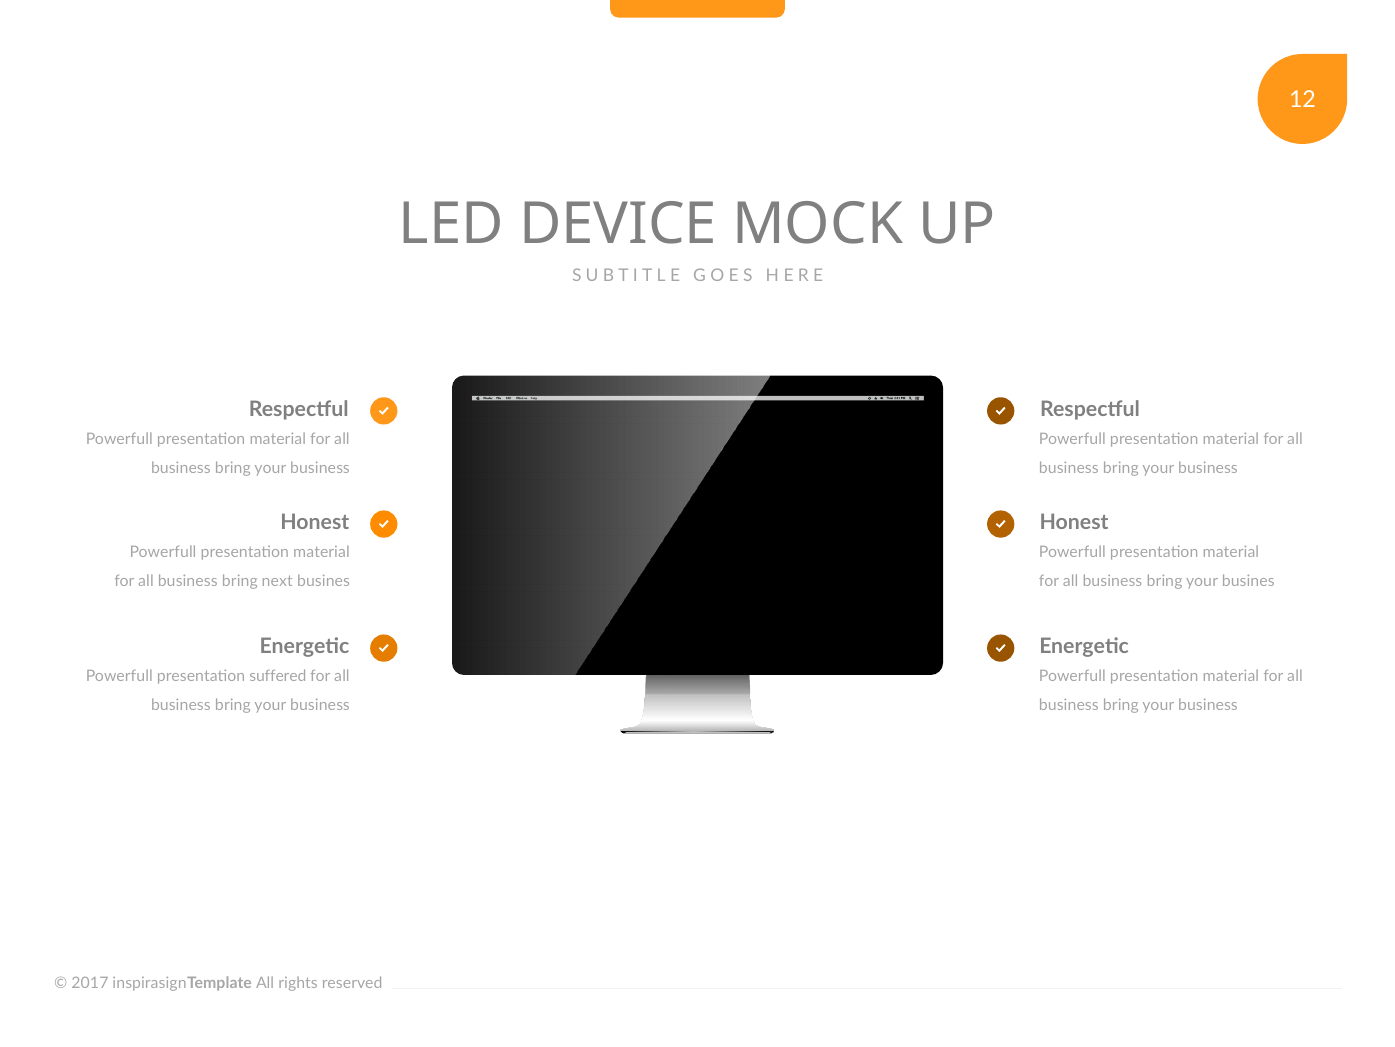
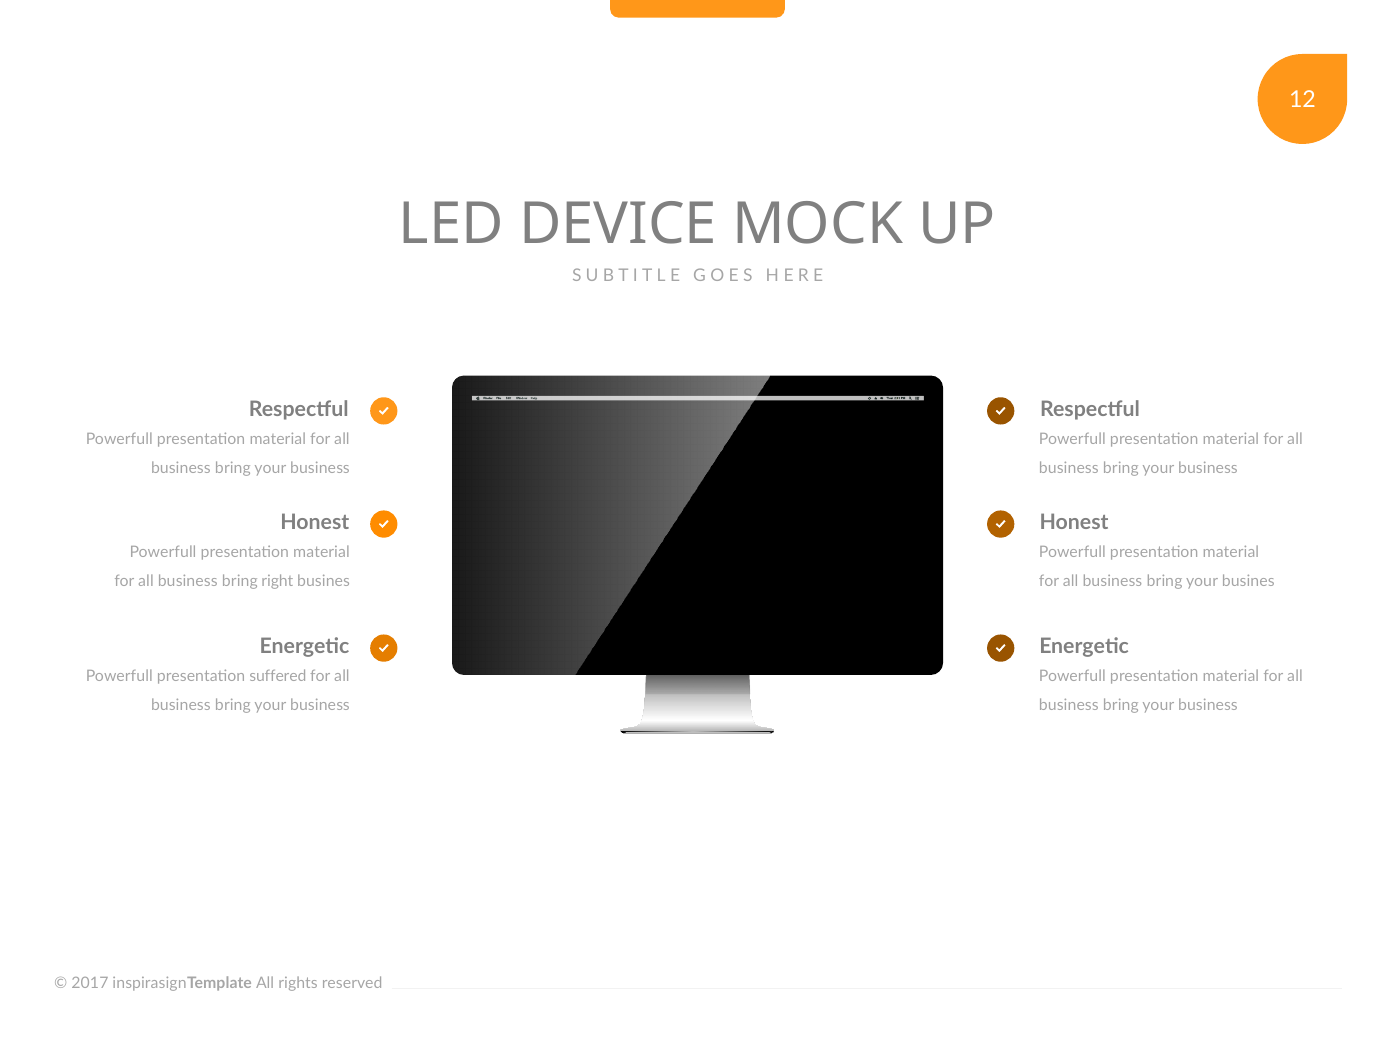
next: next -> right
